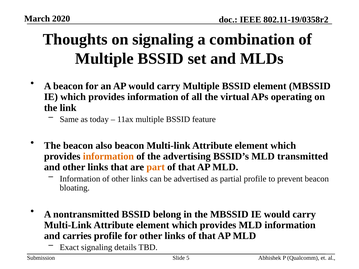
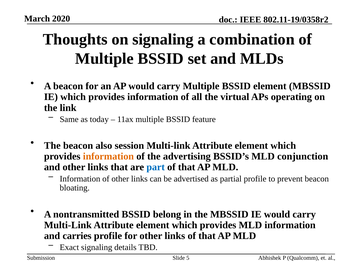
also beacon: beacon -> session
transmitted: transmitted -> conjunction
part colour: orange -> blue
